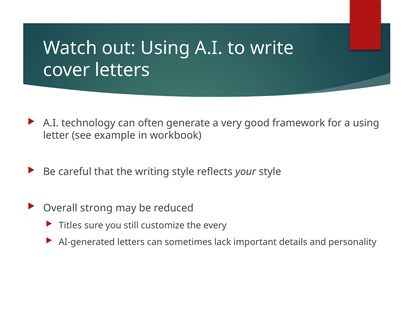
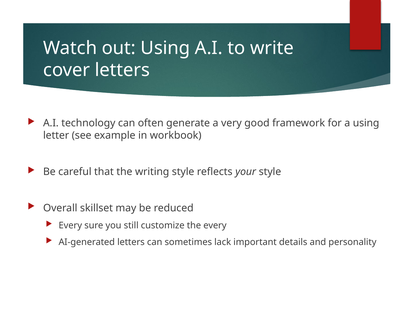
strong: strong -> skillset
Titles at (70, 225): Titles -> Every
